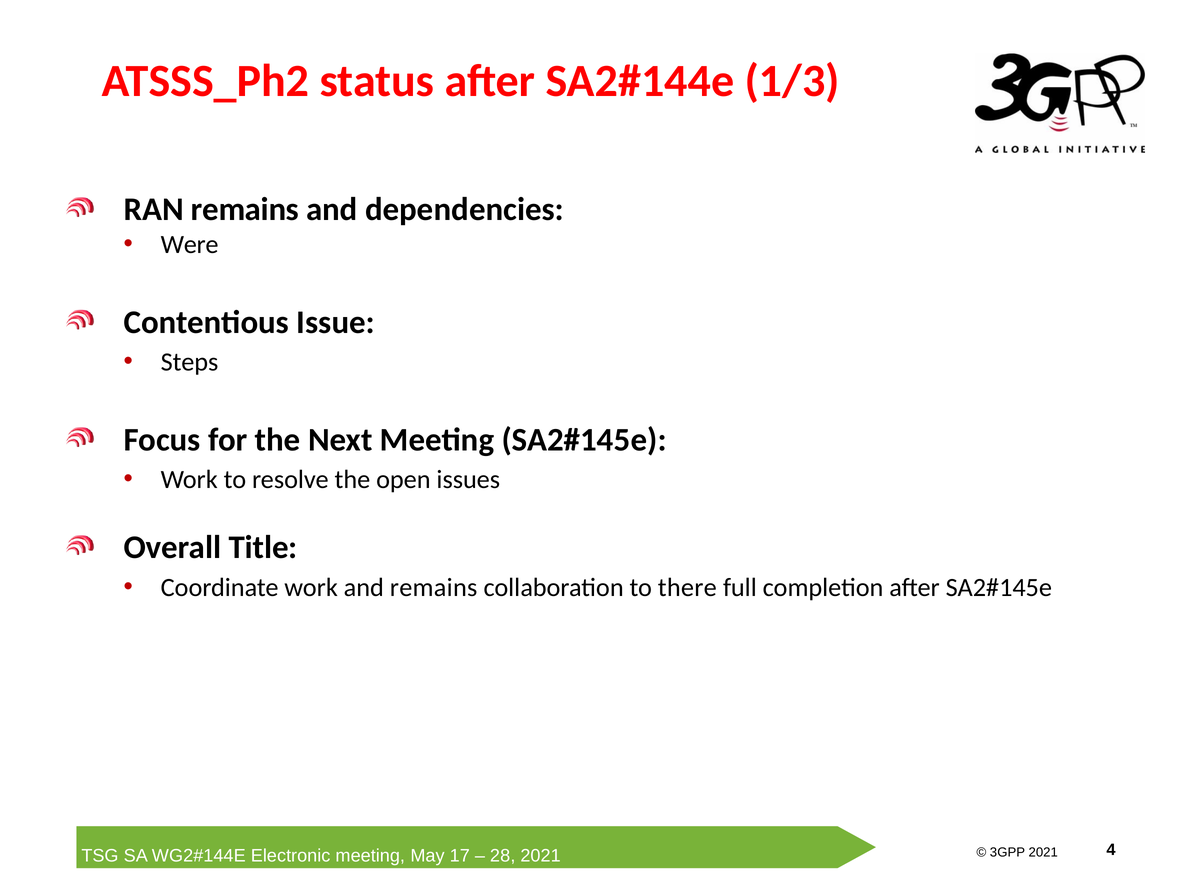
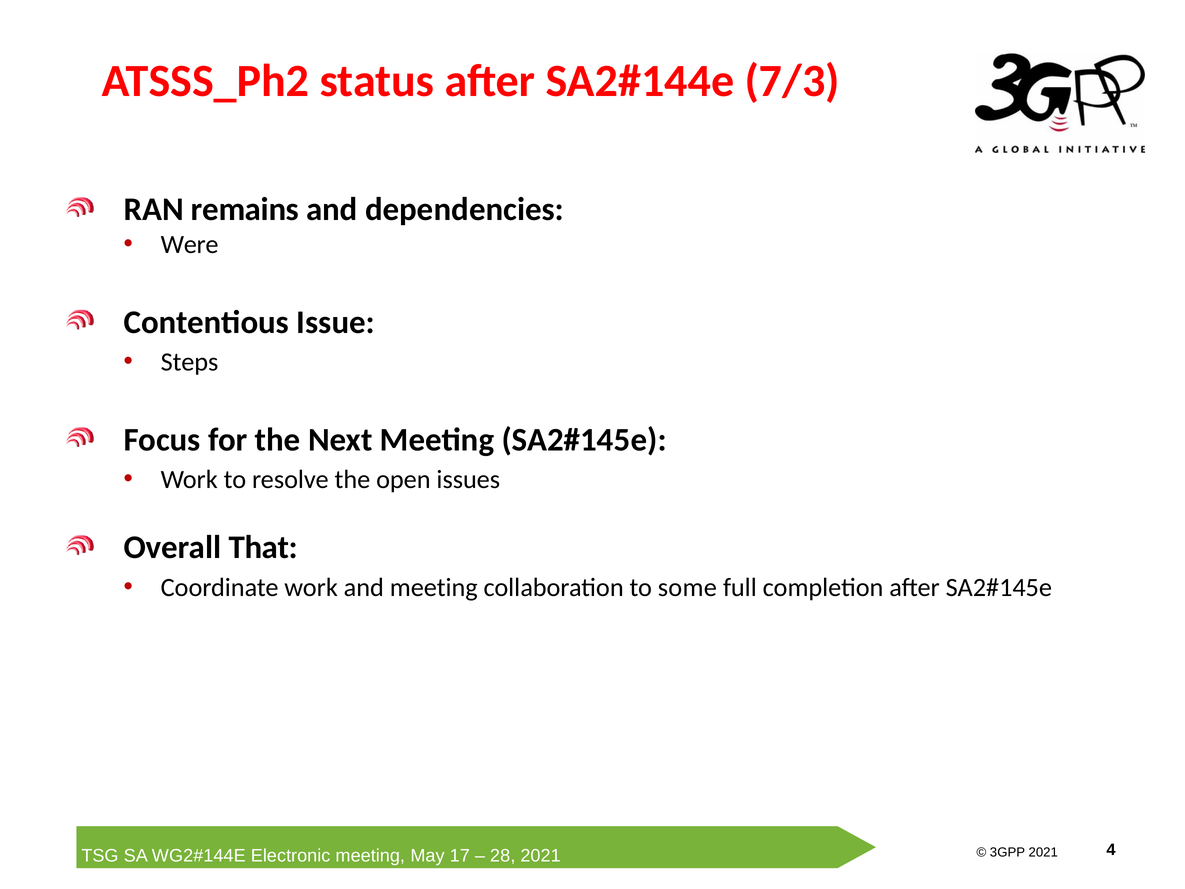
1/3: 1/3 -> 7/3
Title: Title -> That
and remains: remains -> meeting
there: there -> some
